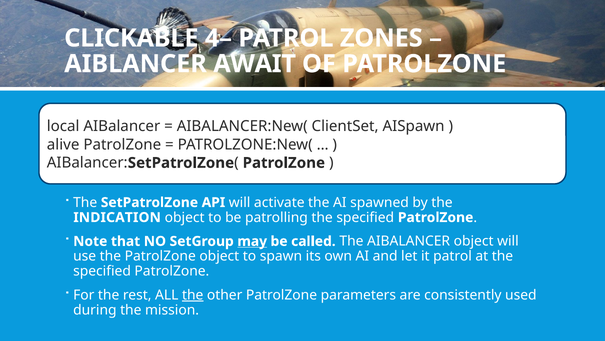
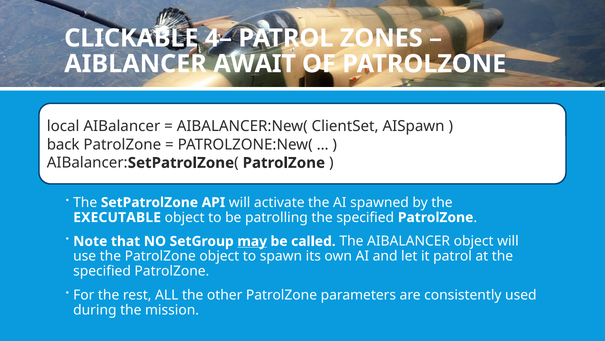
alive: alive -> back
INDICATION: INDICATION -> EXECUTABLE
the at (193, 295) underline: present -> none
